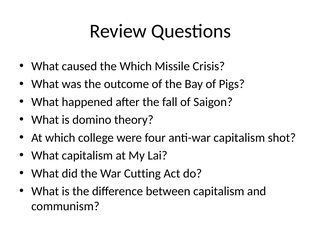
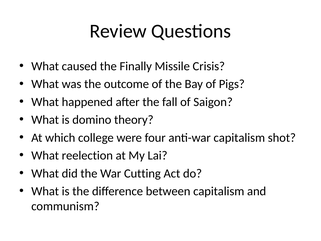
the Which: Which -> Finally
What capitalism: capitalism -> reelection
